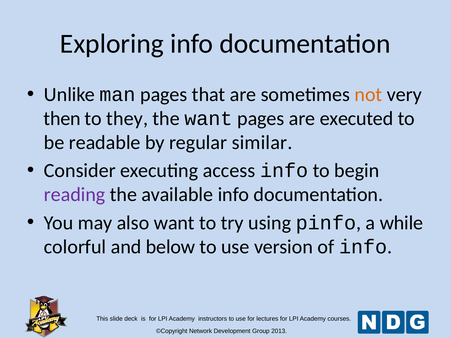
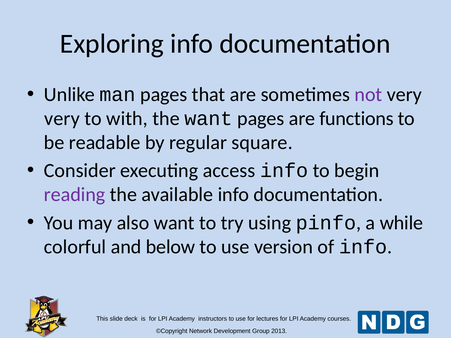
not colour: orange -> purple
then at (62, 119): then -> very
they: they -> with
executed: executed -> functions
similar: similar -> square
